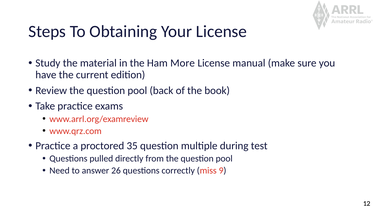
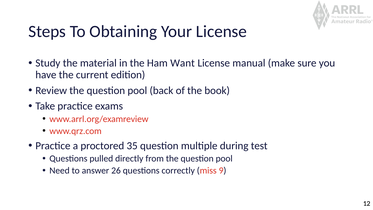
More: More -> Want
